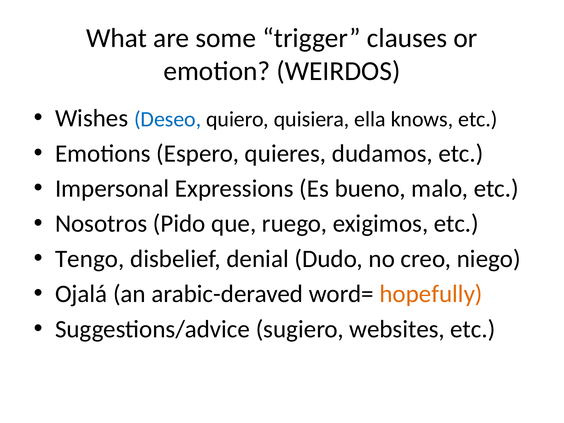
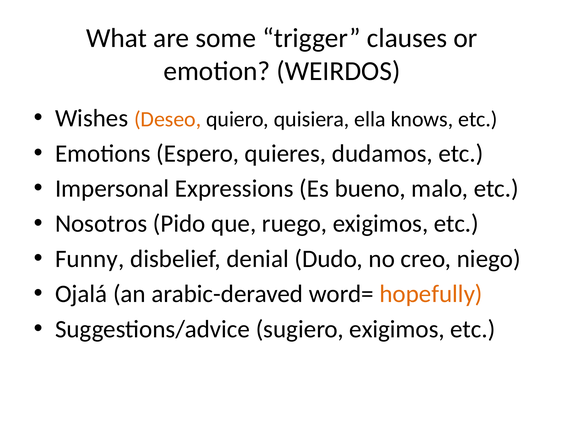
Deseo colour: blue -> orange
Tengo: Tengo -> Funny
sugiero websites: websites -> exigimos
